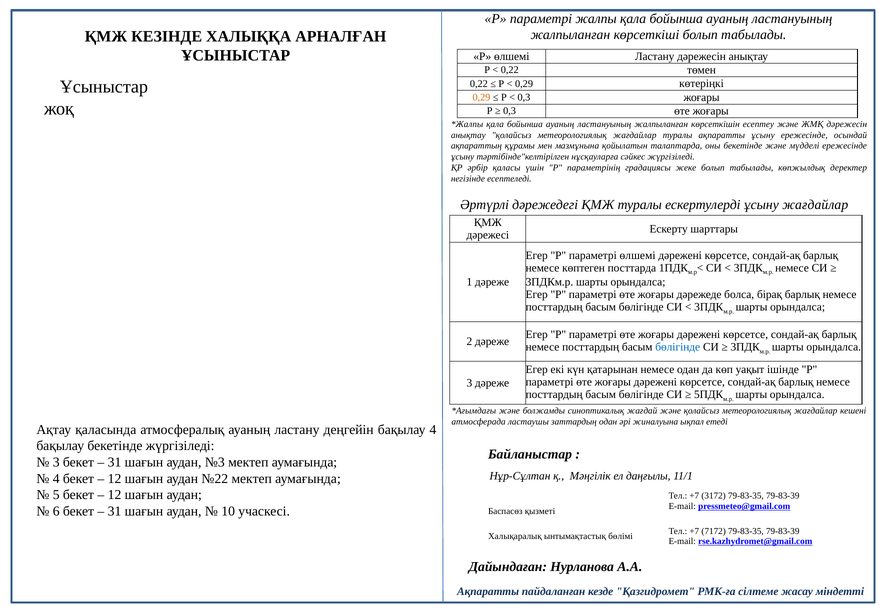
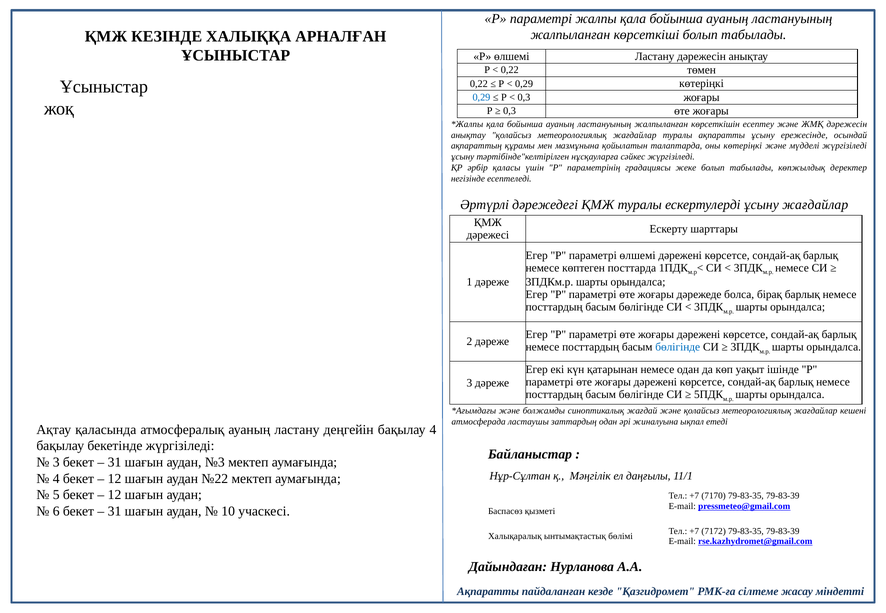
0,29 at (481, 97) colour: orange -> blue
оны бекетінде: бекетінде -> көтеріңкі
мүдделі ережесінде: ережесінде -> жүргізіледі
3172: 3172 -> 7170
